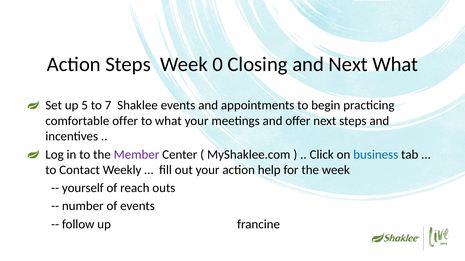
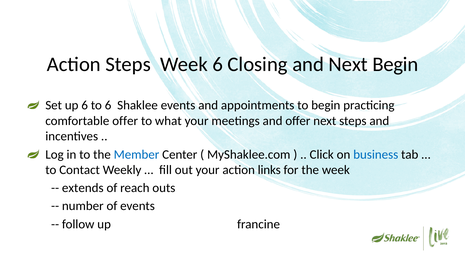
Week 0: 0 -> 6
Next What: What -> Begin
up 5: 5 -> 6
to 7: 7 -> 6
Member colour: purple -> blue
help: help -> links
yourself: yourself -> extends
